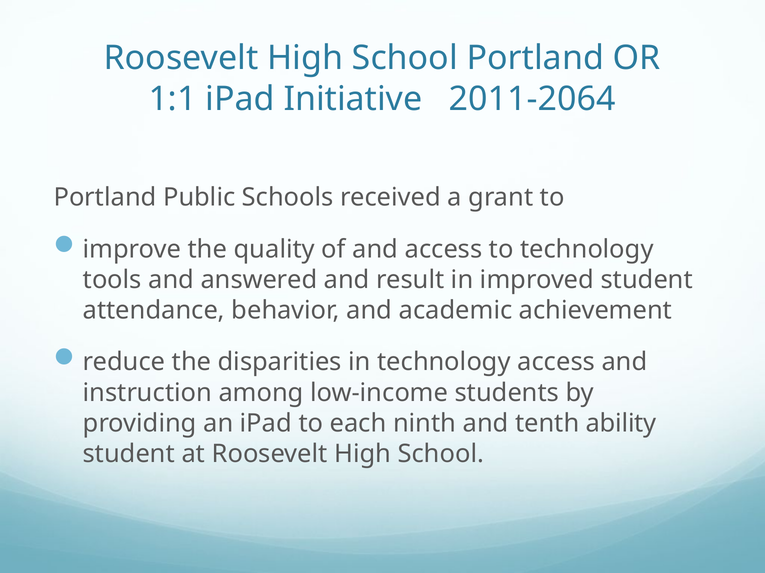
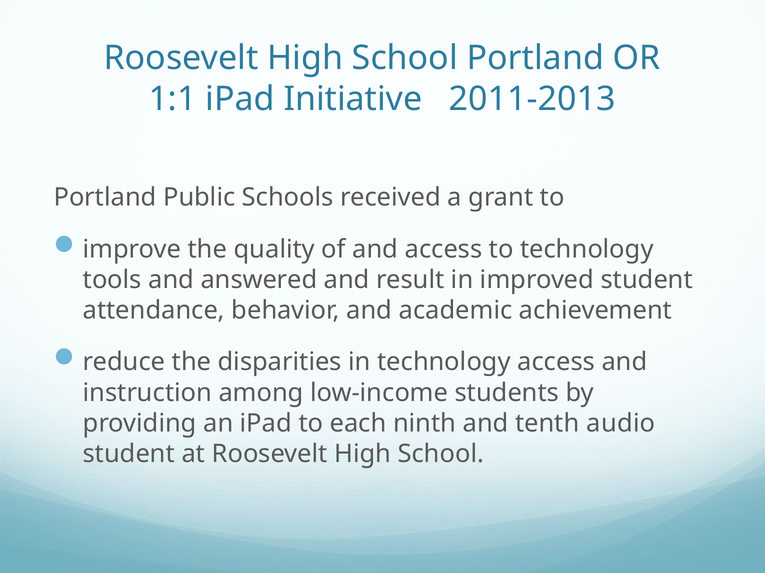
2011-2064: 2011-2064 -> 2011-2013
ability: ability -> audio
